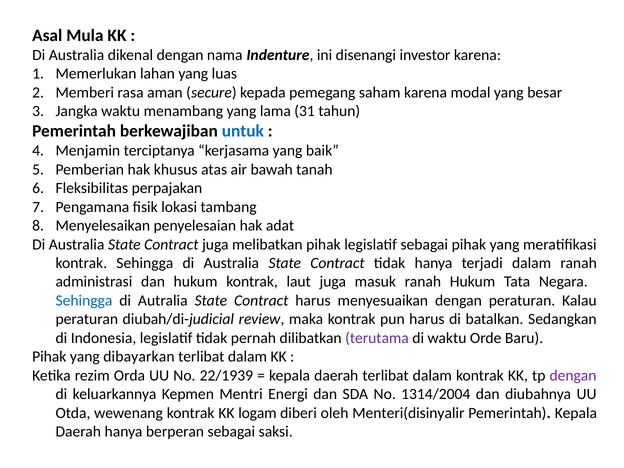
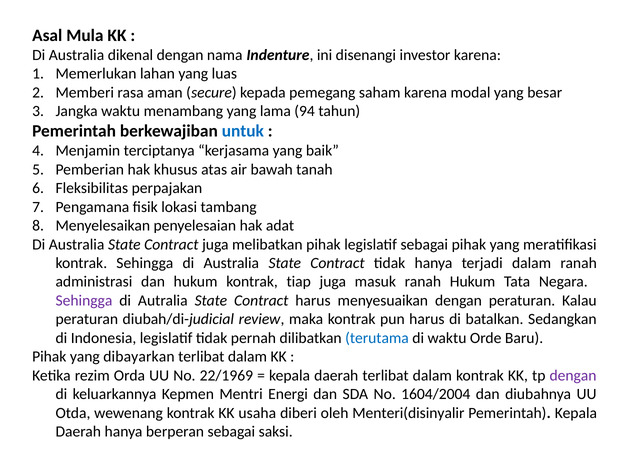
31: 31 -> 94
laut: laut -> tiap
Sehingga at (84, 301) colour: blue -> purple
terutama colour: purple -> blue
22/1939: 22/1939 -> 22/1969
1314/2004: 1314/2004 -> 1604/2004
logam: logam -> usaha
